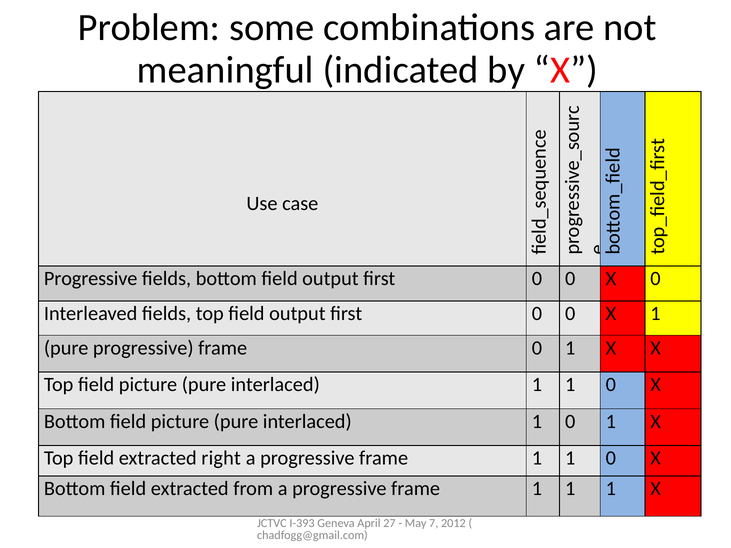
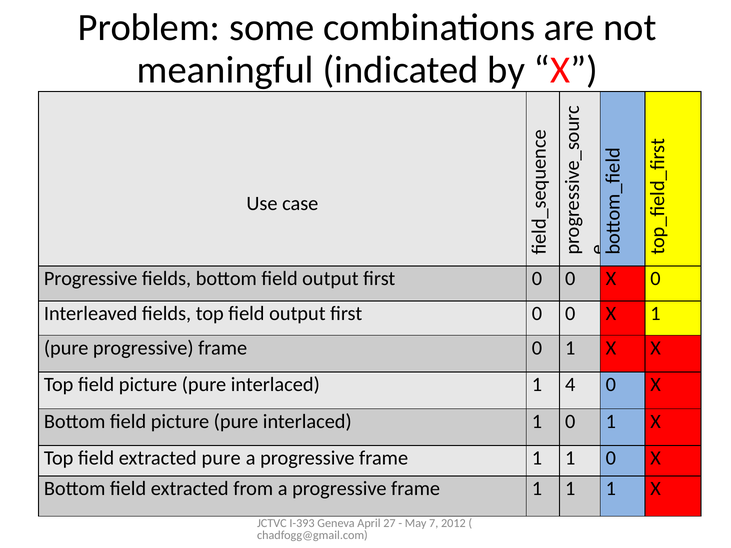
interlaced 1 1: 1 -> 4
extracted right: right -> pure
